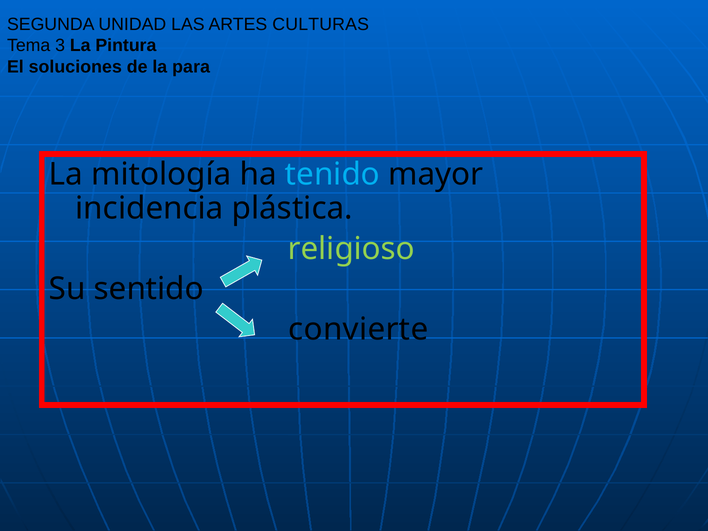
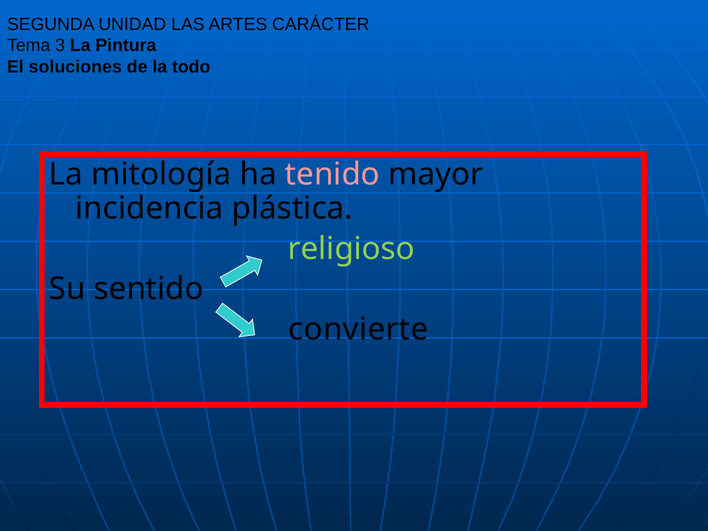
CULTURAS: CULTURAS -> CARÁCTER
para: para -> todo
tenido colour: light blue -> pink
